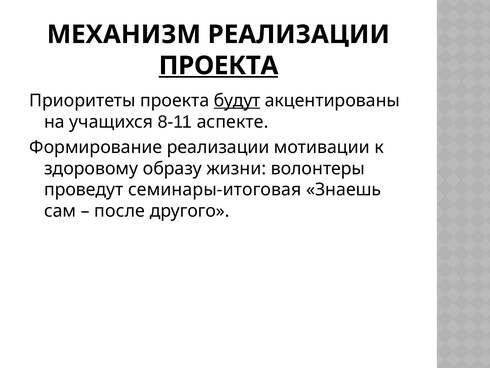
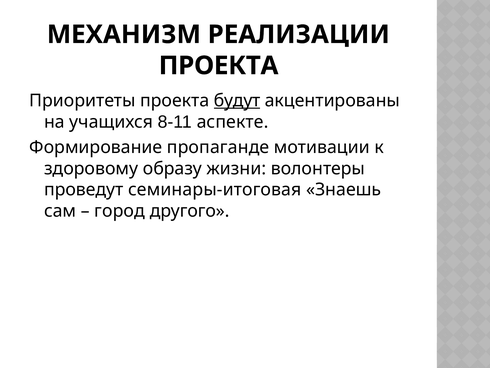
ПРОЕКТА at (219, 66) underline: present -> none
Формирование реализации: реализации -> пропаганде
после: после -> город
